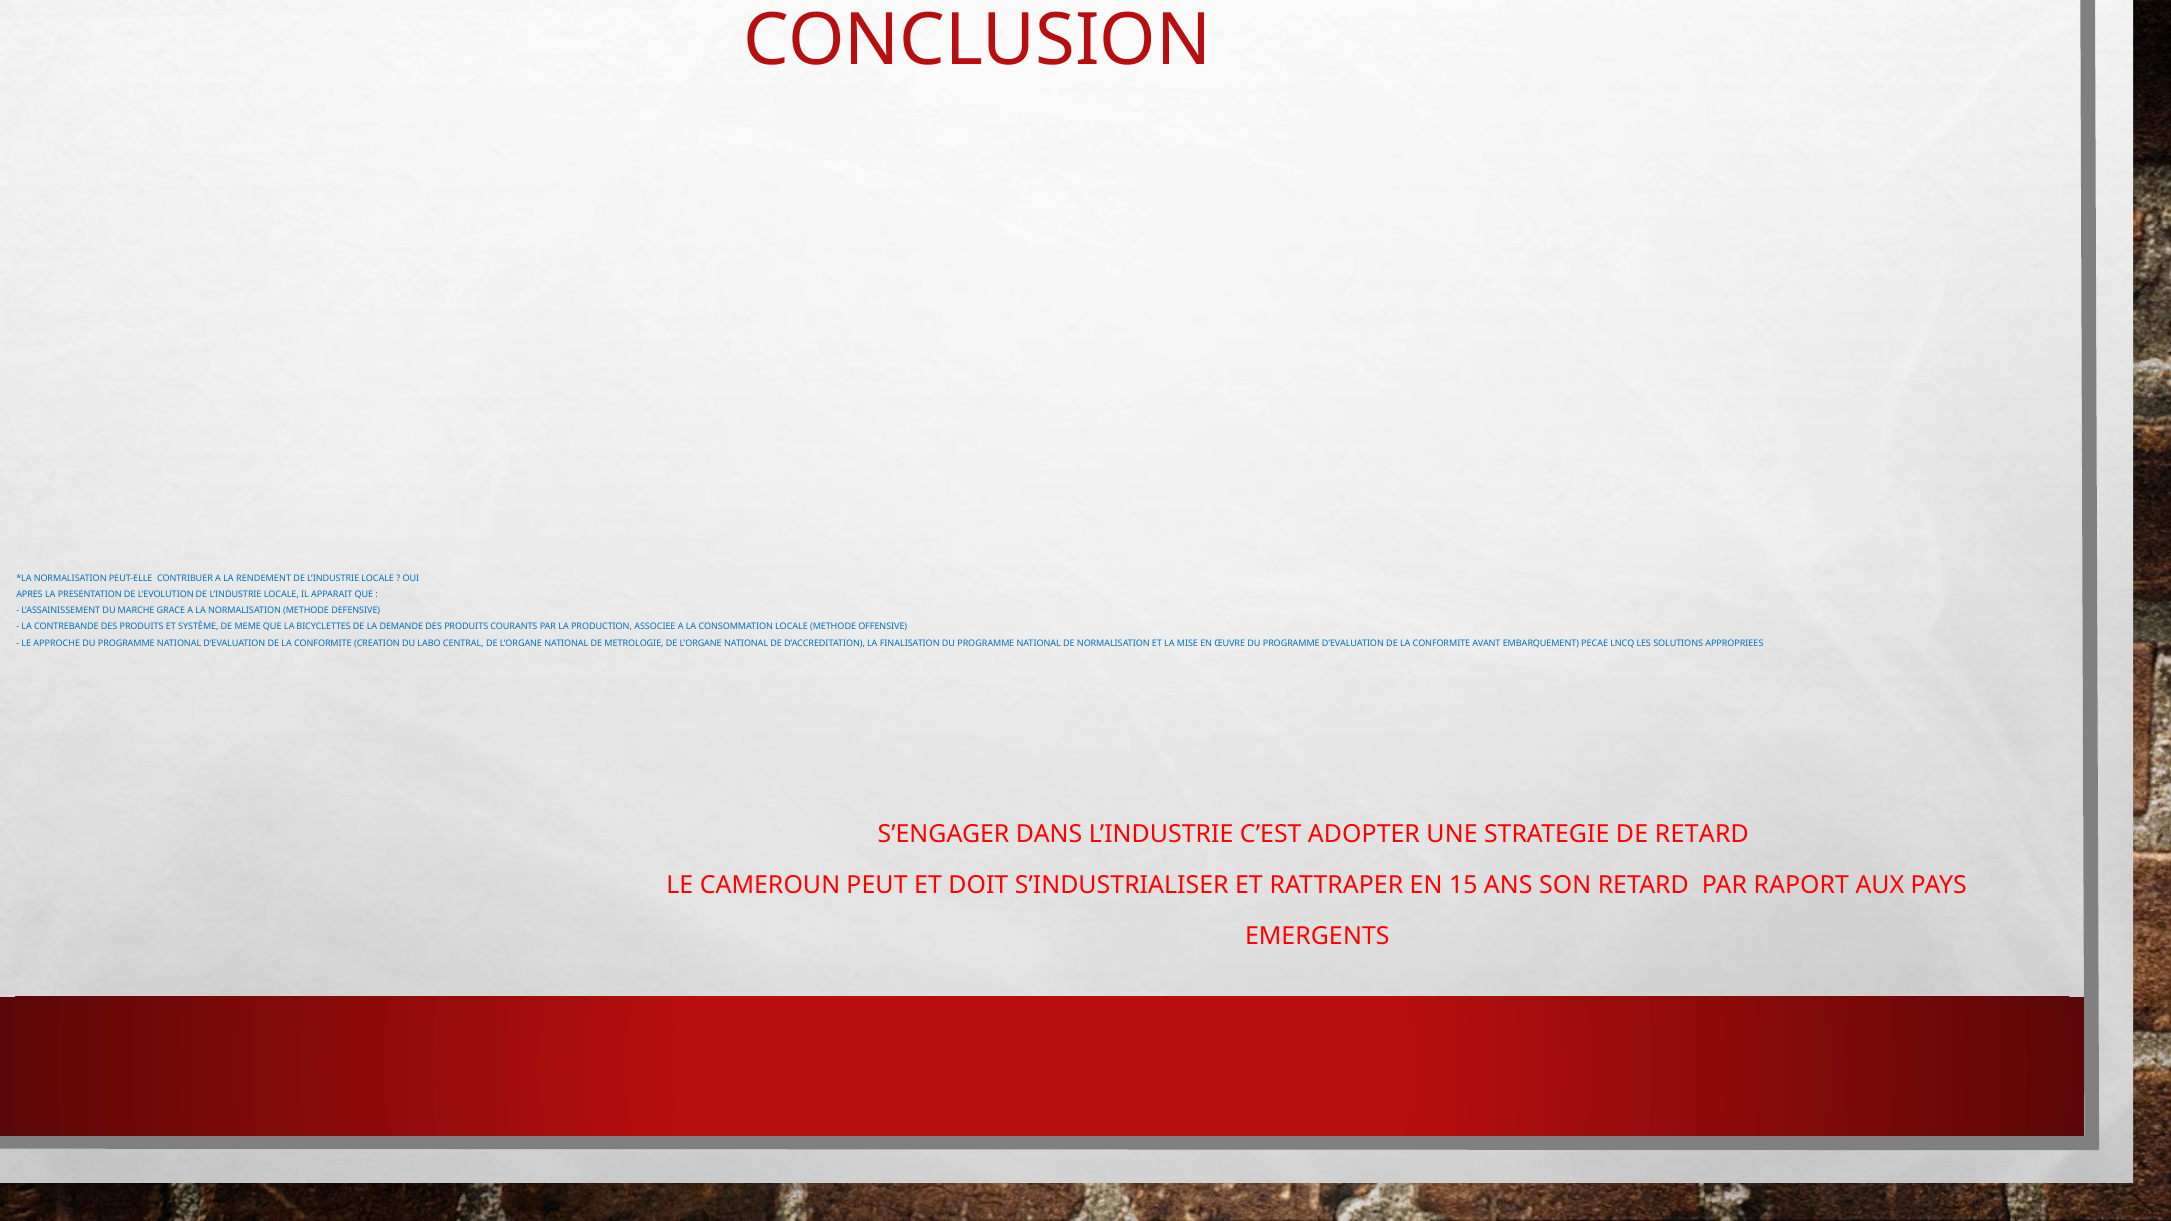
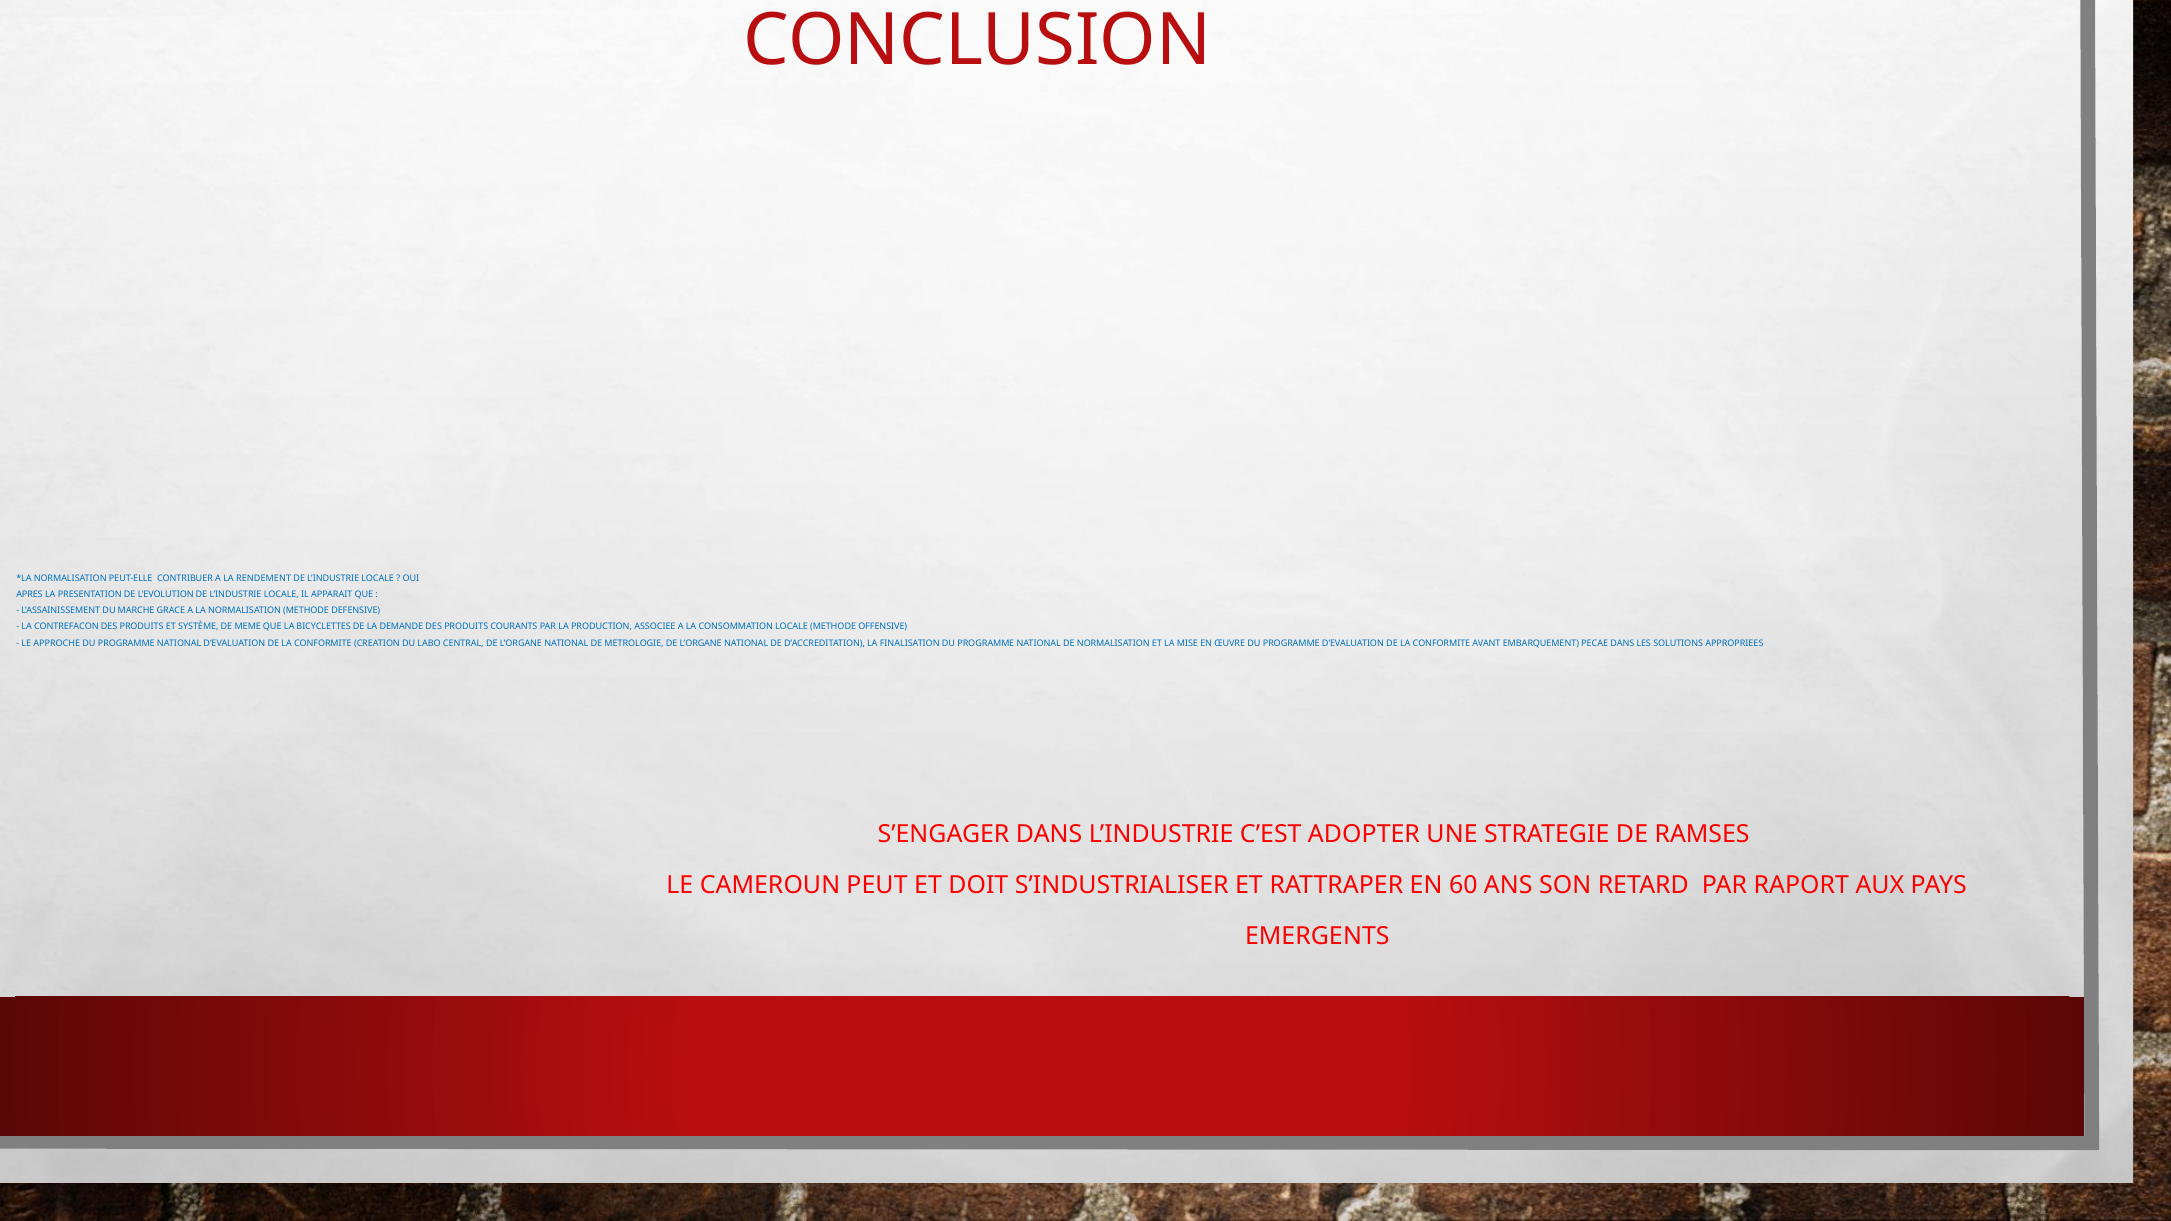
CONTREBANDE: CONTREBANDE -> CONTREFACON
PECAE LNCQ: LNCQ -> DANS
DE RETARD: RETARD -> RAMSES
15: 15 -> 60
